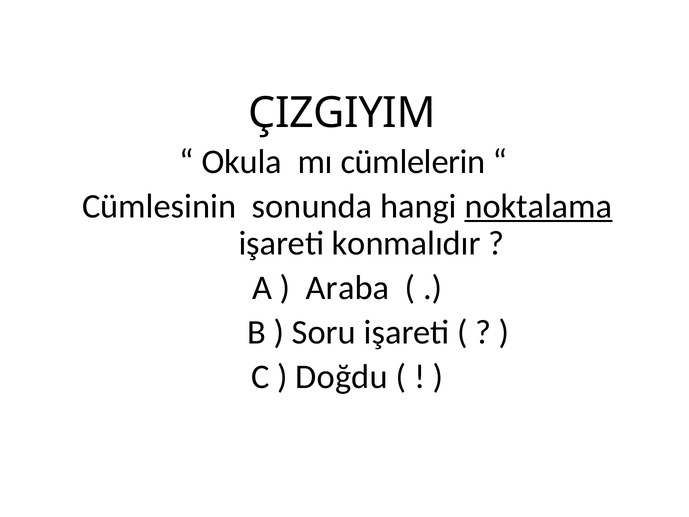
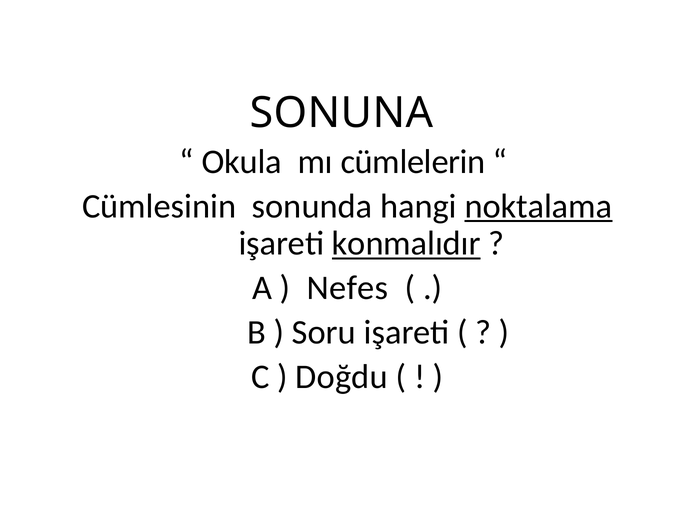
ÇIZGIYIM: ÇIZGIYIM -> SONUNA
konmalıdır underline: none -> present
Araba: Araba -> Nefes
